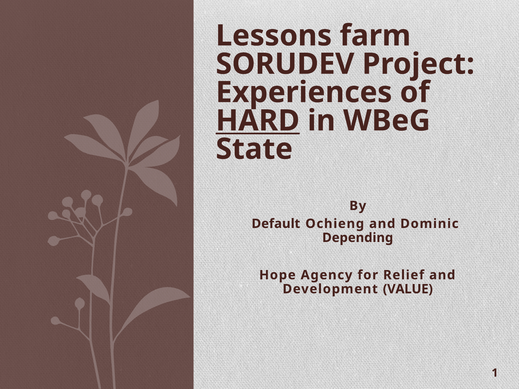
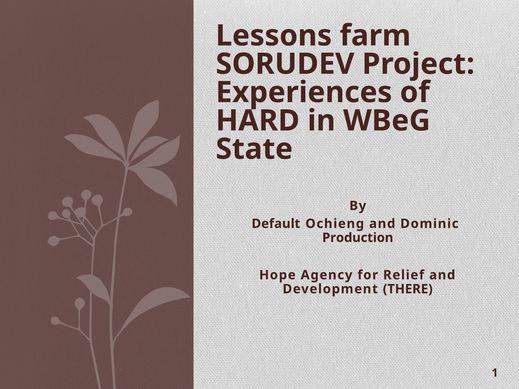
HARD underline: present -> none
Depending: Depending -> Production
VALUE: VALUE -> THERE
